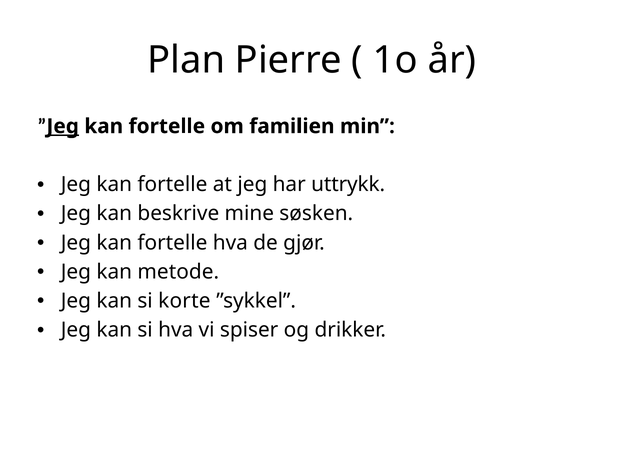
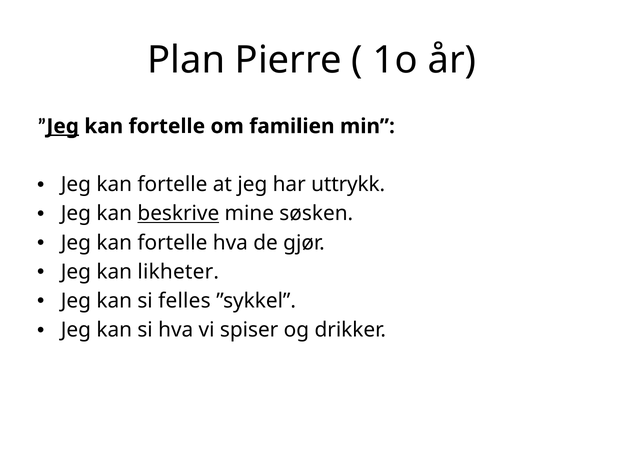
beskrive underline: none -> present
metode: metode -> likheter
korte: korte -> felles
